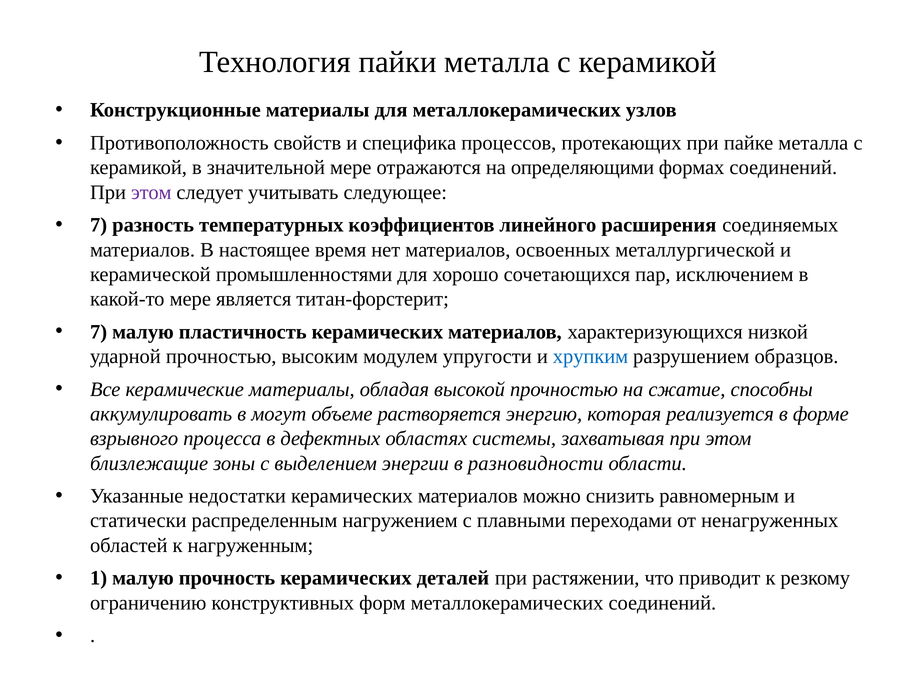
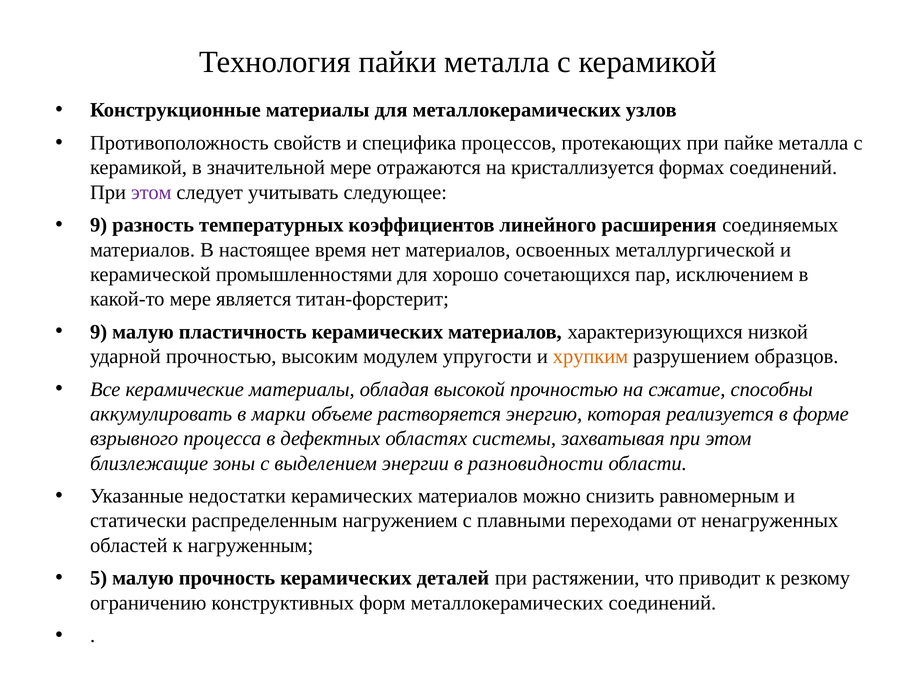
определяющими: определяющими -> кристаллизуется
7 at (99, 225): 7 -> 9
7 at (99, 332): 7 -> 9
хрупким colour: blue -> orange
могут: могут -> марки
1: 1 -> 5
